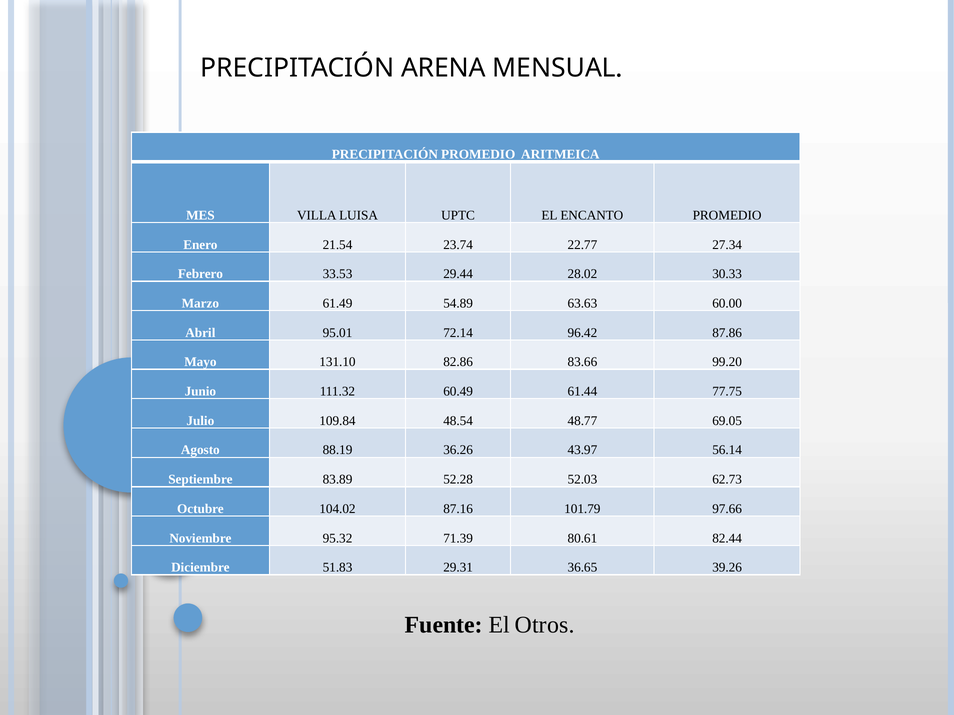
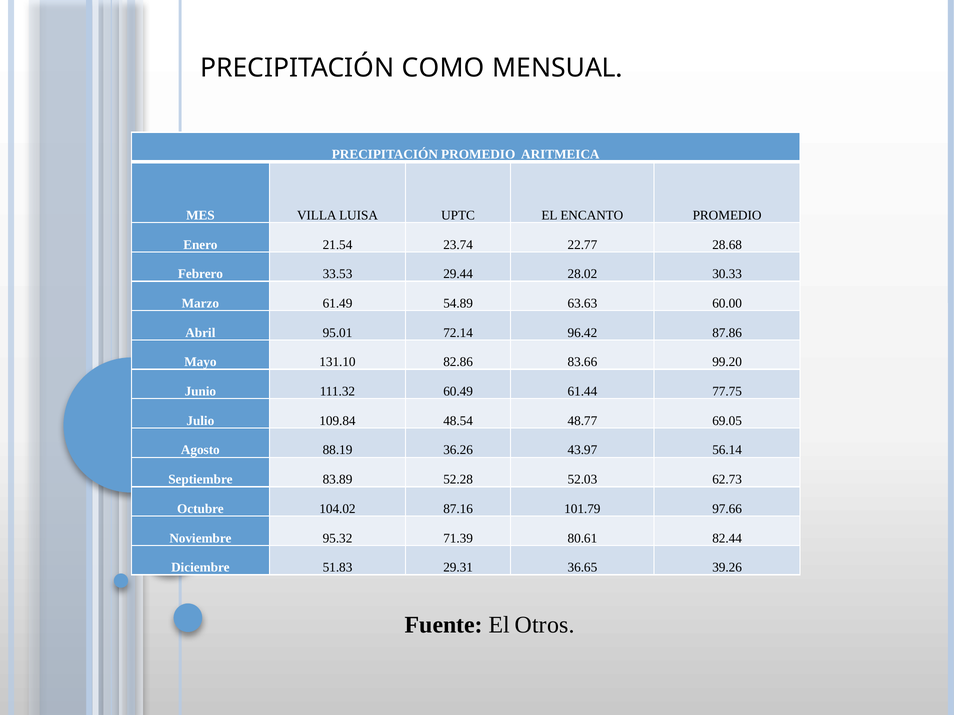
ARENA: ARENA -> COMO
27.34: 27.34 -> 28.68
